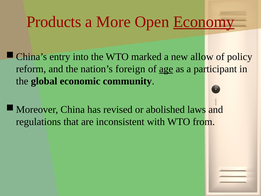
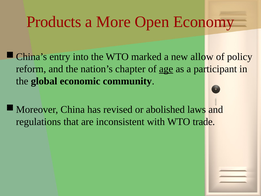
Economy underline: present -> none
foreign: foreign -> chapter
from: from -> trade
